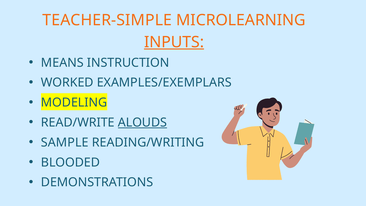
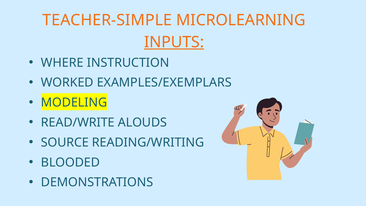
MEANS: MEANS -> WHERE
ALOUDS underline: present -> none
SAMPLE: SAMPLE -> SOURCE
